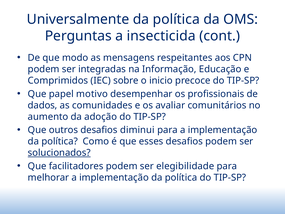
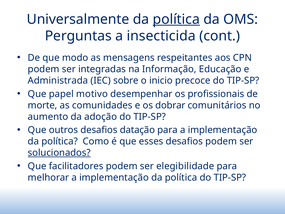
política at (176, 19) underline: none -> present
Comprimidos: Comprimidos -> Administrada
dados: dados -> morte
avaliar: avaliar -> dobrar
diminui: diminui -> datação
